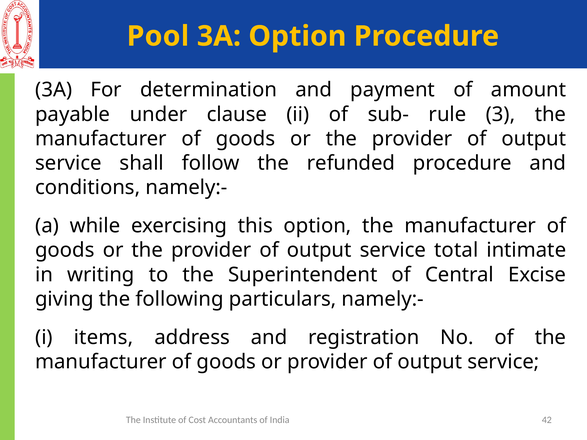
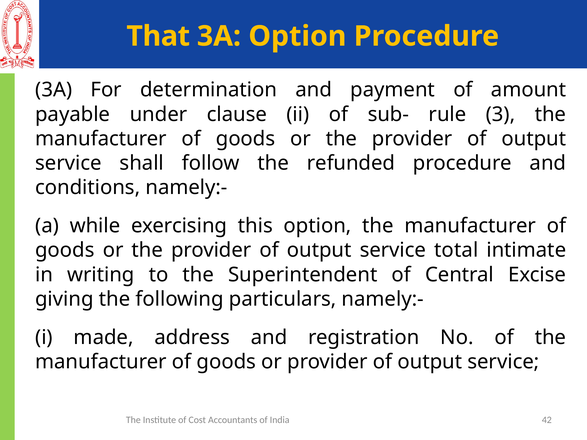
Pool: Pool -> That
items: items -> made
